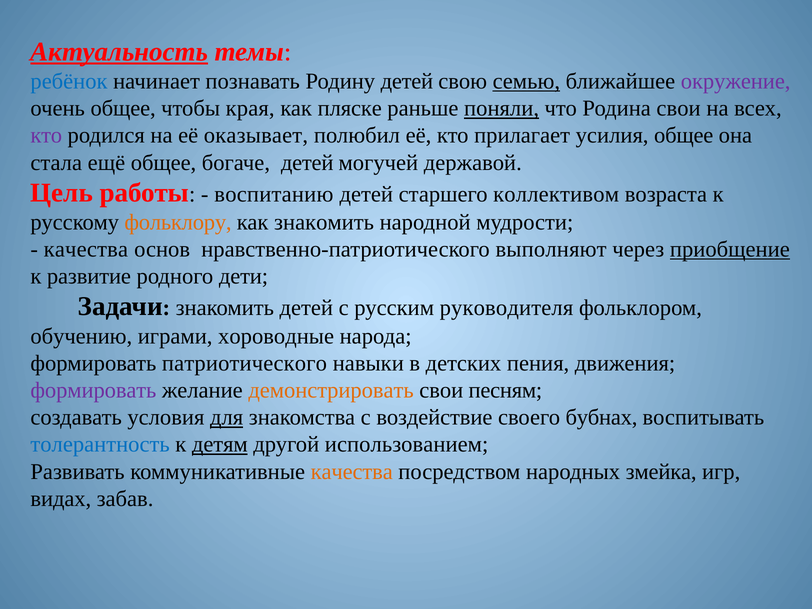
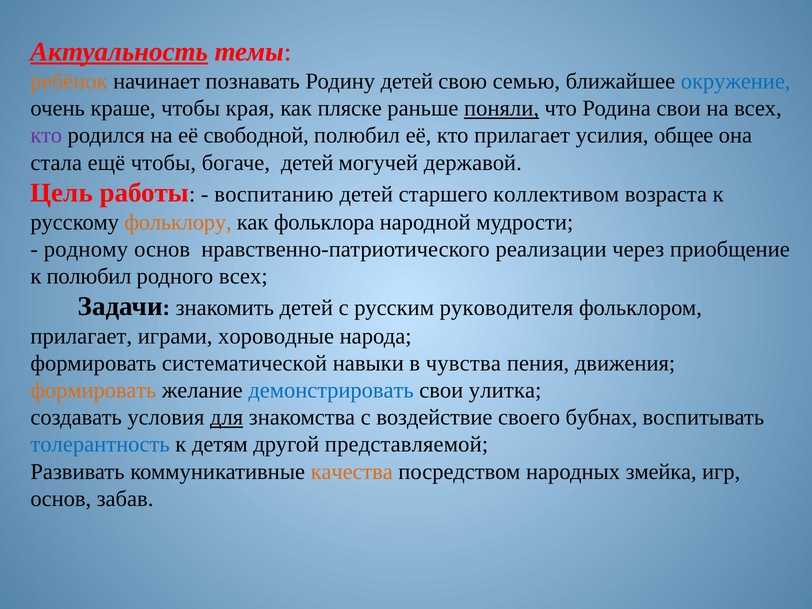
ребёнок colour: blue -> orange
семью underline: present -> none
окружение colour: purple -> blue
очень общее: общее -> краше
оказывает: оказывает -> свободной
ещё общее: общее -> чтобы
как знакомить: знакомить -> фольклора
качества at (86, 249): качества -> родному
выполняют: выполняют -> реализации
приобщение underline: present -> none
к развитие: развитие -> полюбил
родного дети: дети -> всех
обучению at (81, 336): обучению -> прилагает
патриотического: патриотического -> систематической
детских: детских -> чувства
формировать at (93, 390) colour: purple -> orange
демонстрировать colour: orange -> blue
песням: песням -> улитка
детям underline: present -> none
использованием: использованием -> представляемой
видах at (61, 499): видах -> основ
